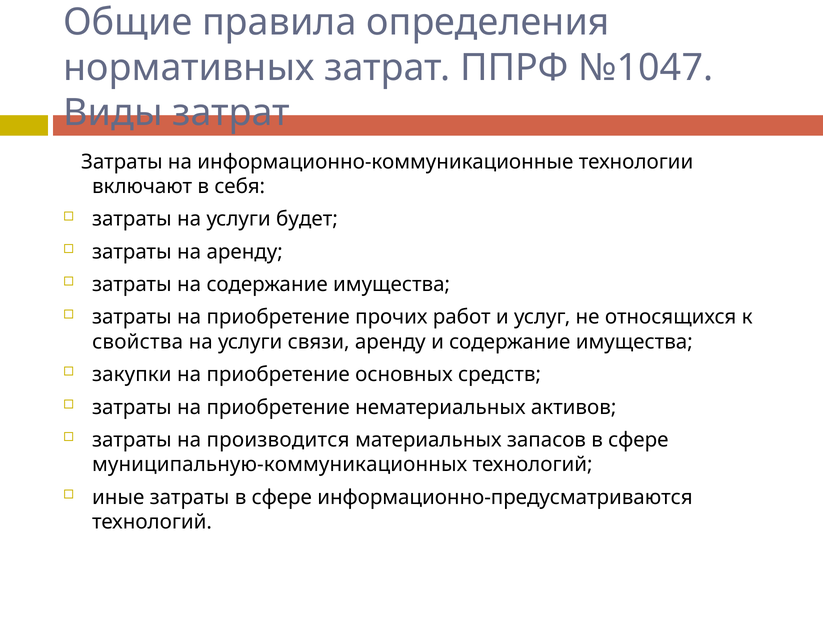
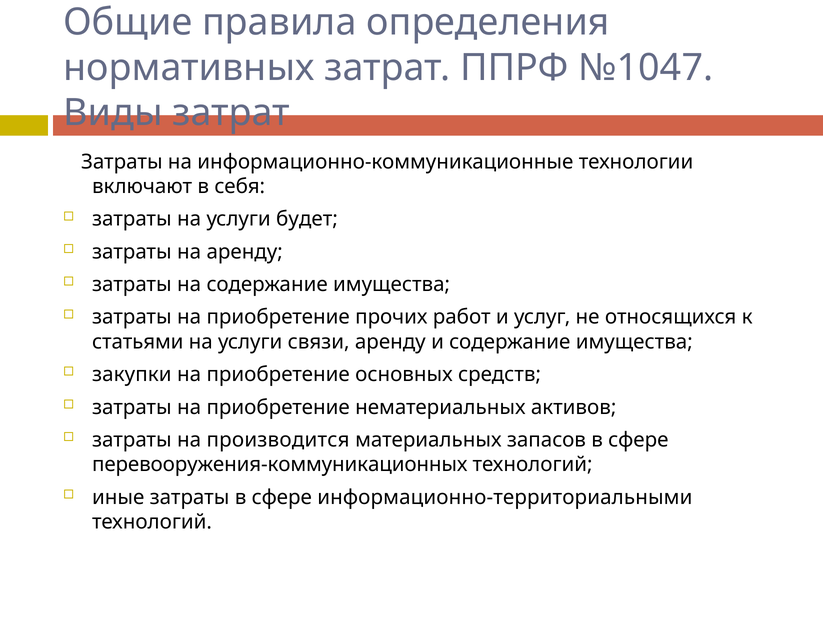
свойства: свойства -> статьями
муниципальную-коммуникационных: муниципальную-коммуникационных -> перевооружения-коммуникационных
информационно-предусматриваются: информационно-предусматриваются -> информационно-территориальными
